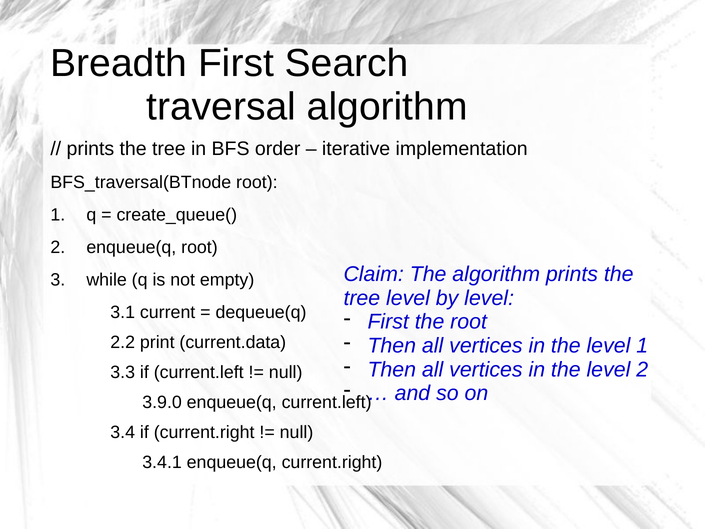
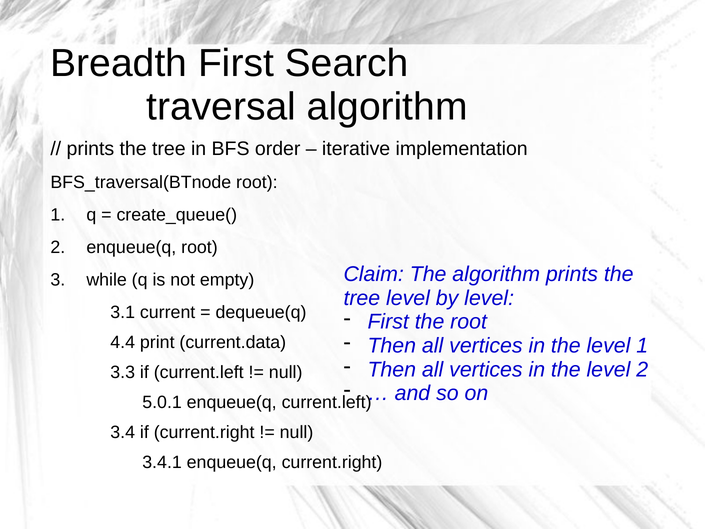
2.2: 2.2 -> 4.4
3.9.0: 3.9.0 -> 5.0.1
